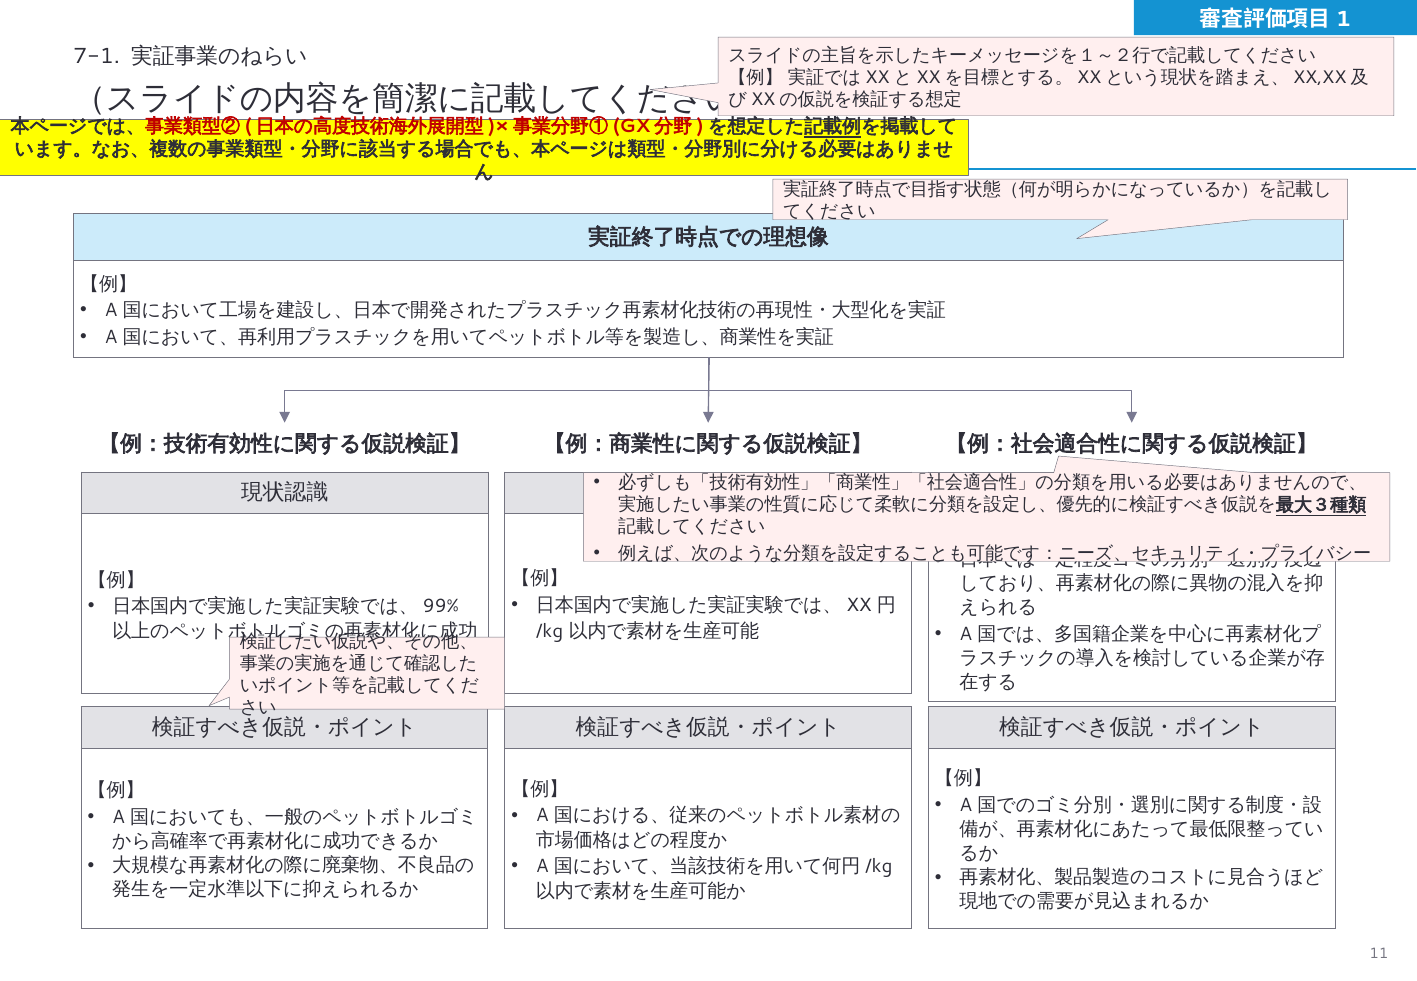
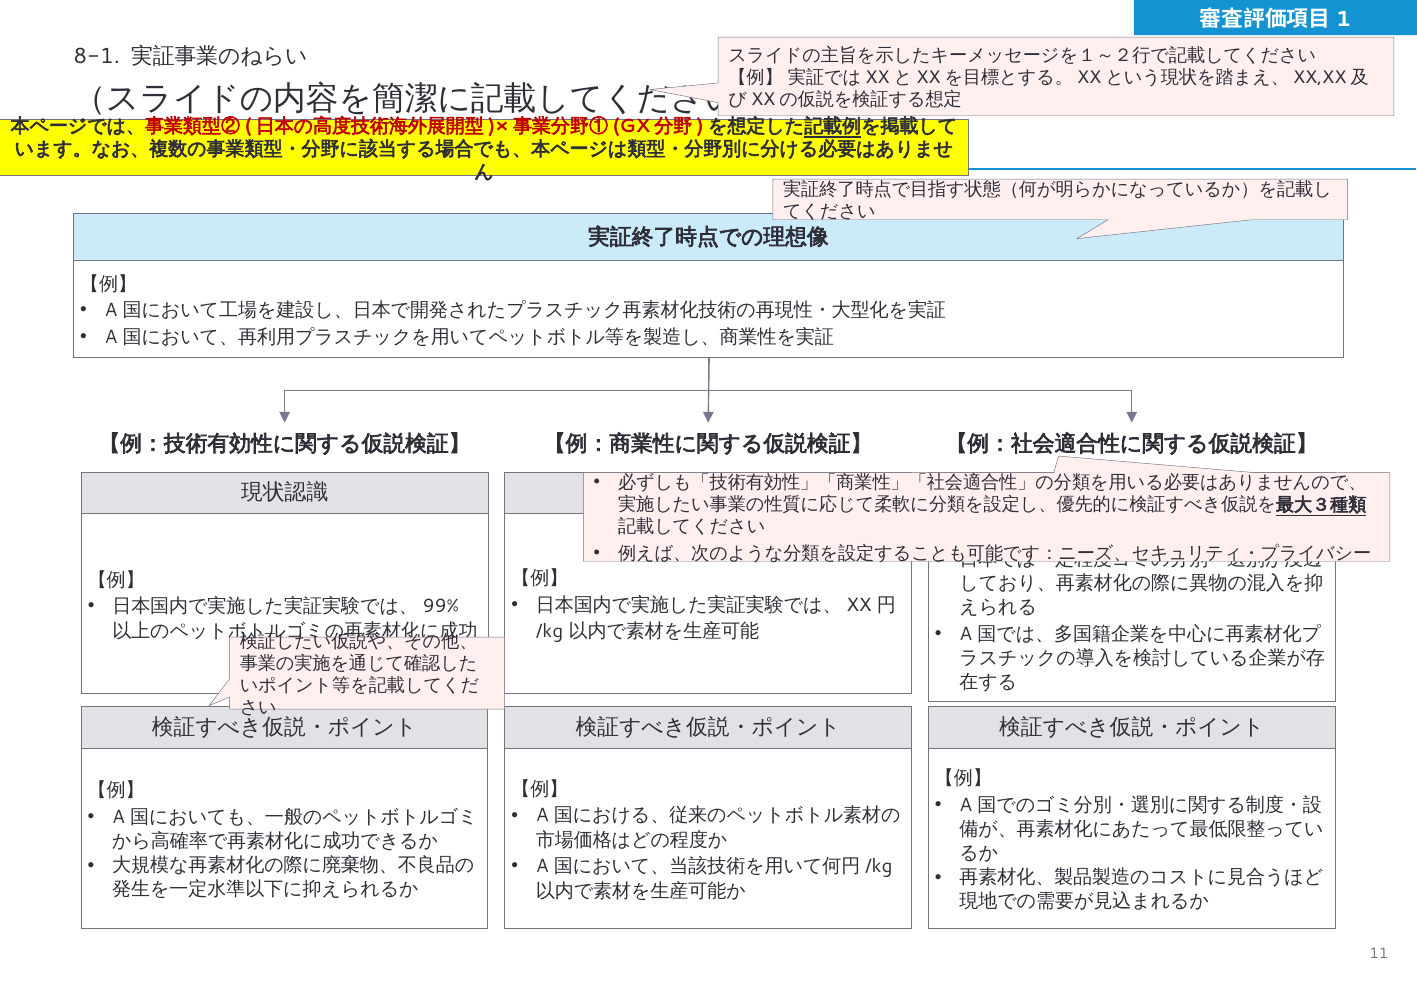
7-1: 7-1 -> 8-1
